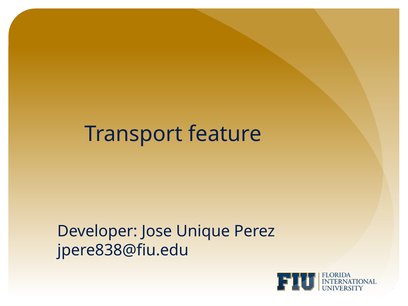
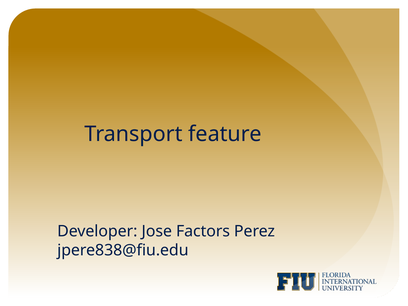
Unique: Unique -> Factors
